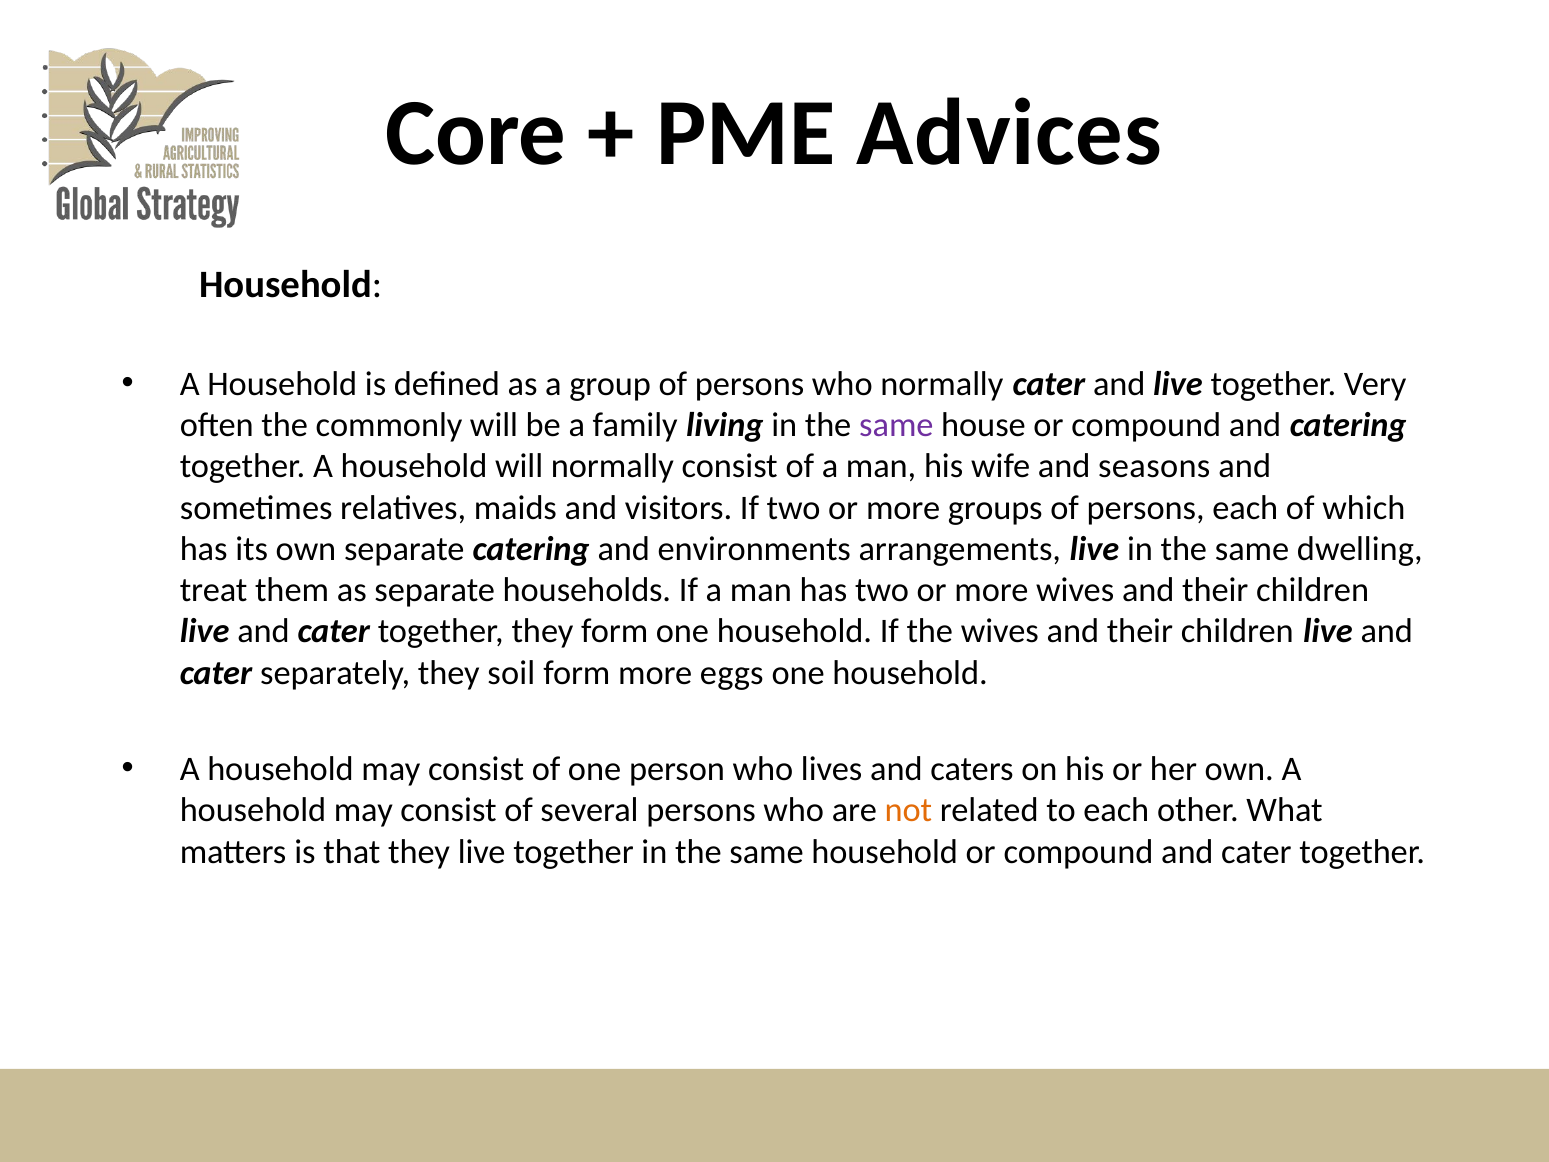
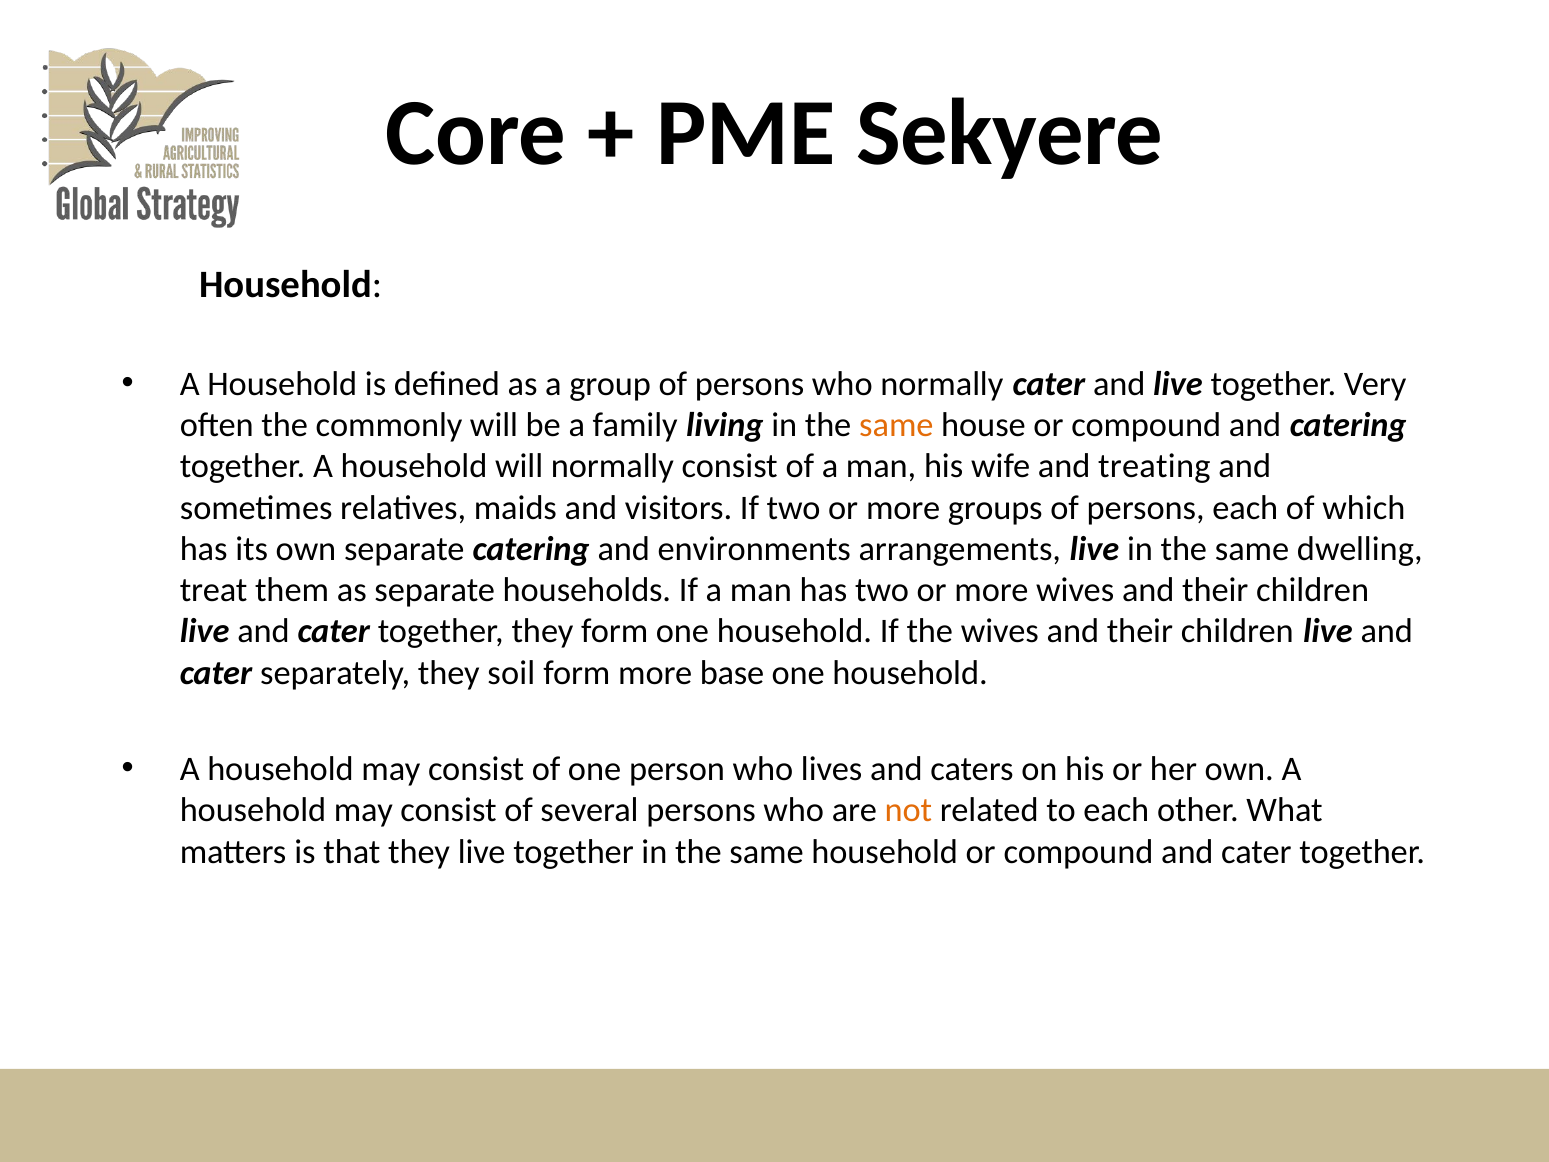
Advices: Advices -> Sekyere
same at (896, 425) colour: purple -> orange
seasons: seasons -> treating
eggs: eggs -> base
